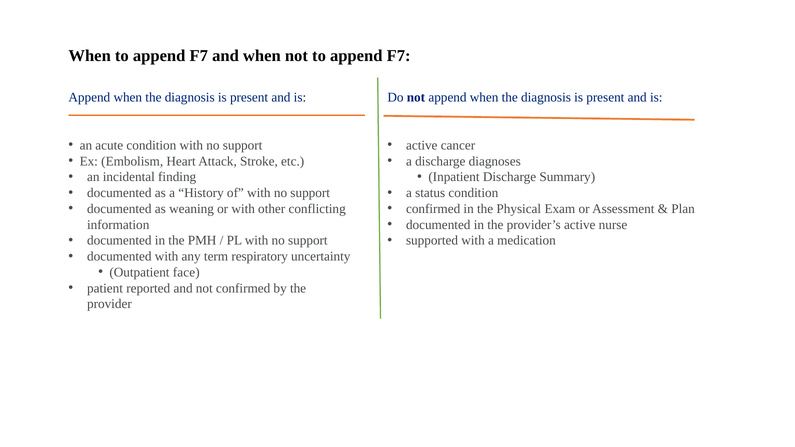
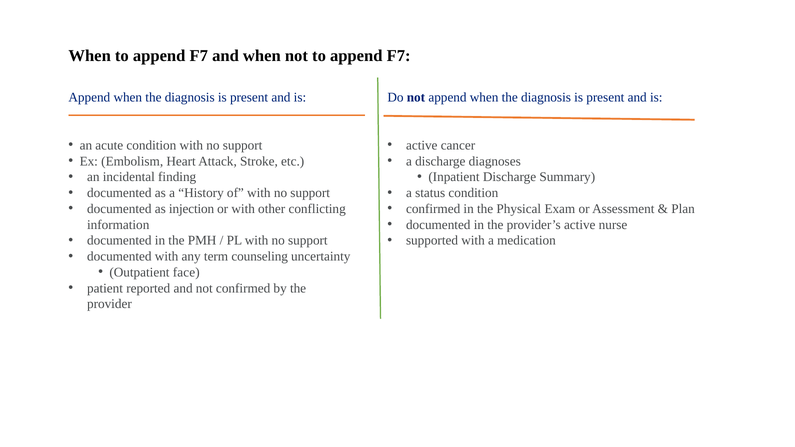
weaning: weaning -> injection
respiratory: respiratory -> counseling
